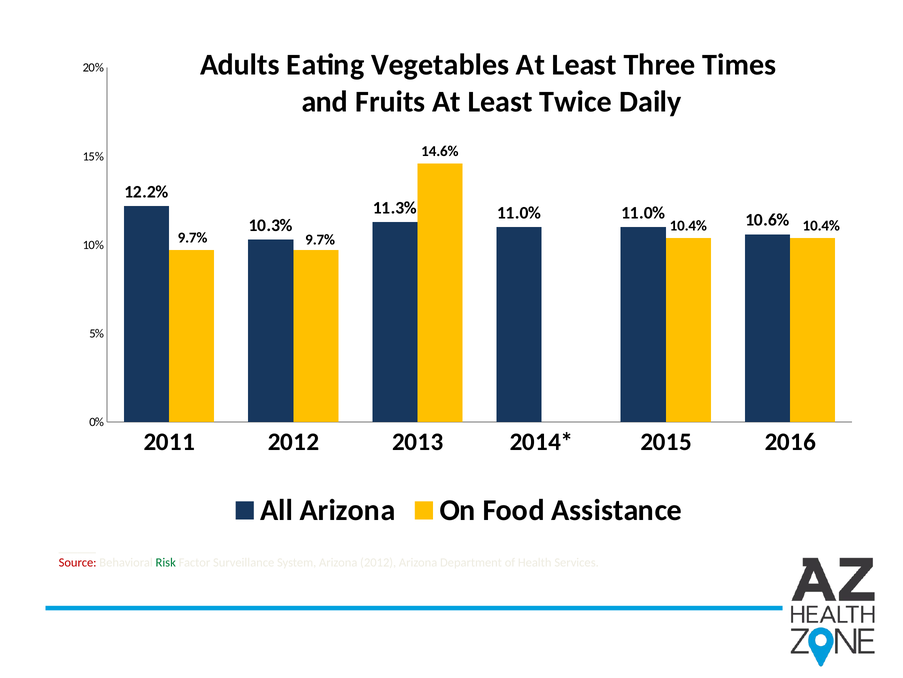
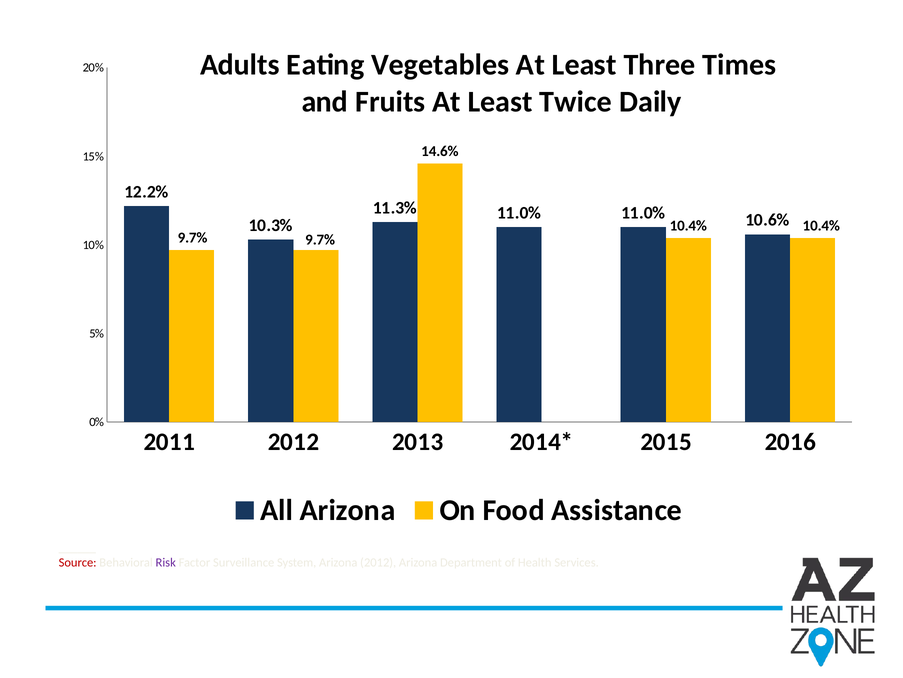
Risk colour: green -> purple
